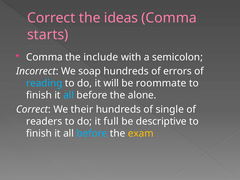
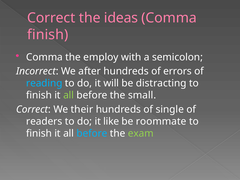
starts at (48, 35): starts -> finish
include: include -> employ
soap: soap -> after
roommate: roommate -> distracting
all at (69, 95) colour: light blue -> light green
alone: alone -> small
full: full -> like
descriptive: descriptive -> roommate
exam colour: yellow -> light green
